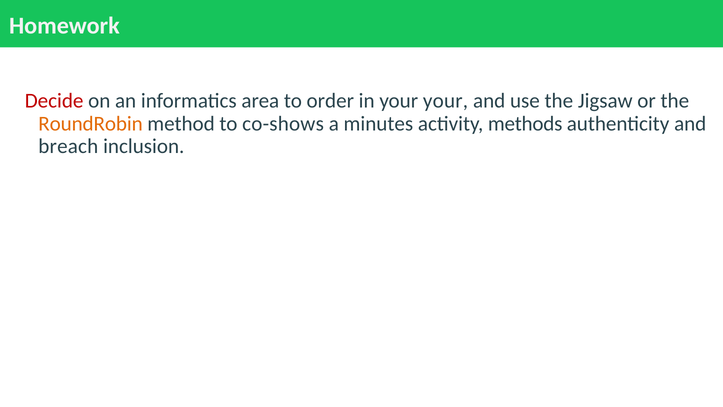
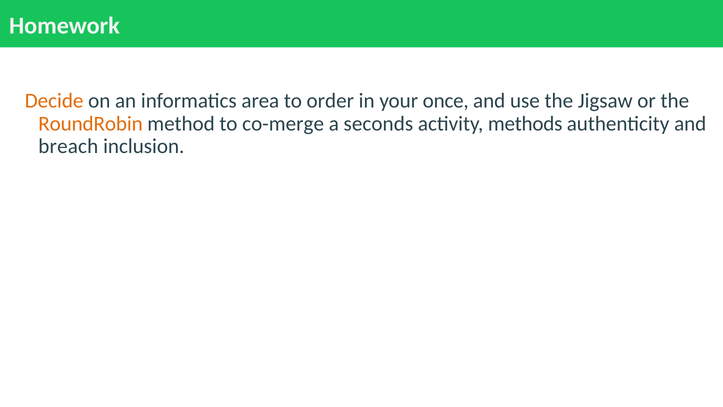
Decide colour: red -> orange
your your: your -> once
co-shows: co-shows -> co-merge
minutes: minutes -> seconds
